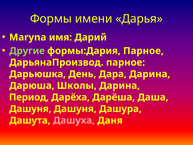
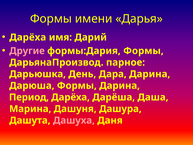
Maryna at (28, 37): Maryna -> Дарёха
Другие colour: light green -> pink
формы:Дария Парное: Парное -> Формы
Дарюша Школы: Школы -> Формы
Дашуня at (30, 109): Дашуня -> Марина
